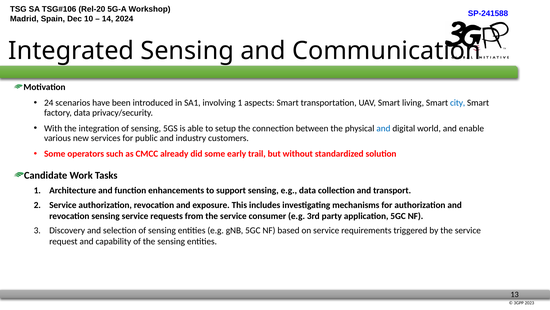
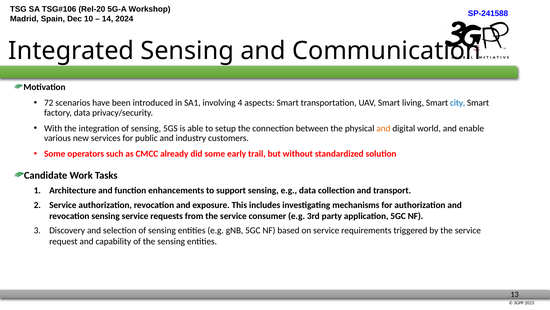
24: 24 -> 72
involving 1: 1 -> 4
and at (383, 128) colour: blue -> orange
